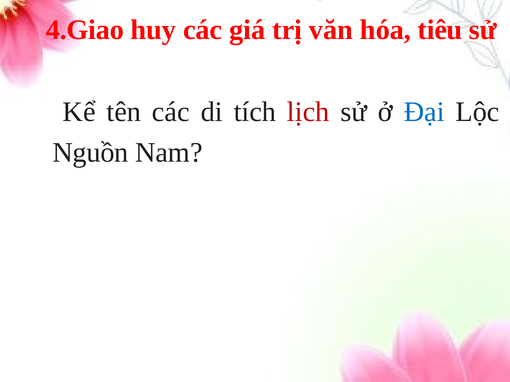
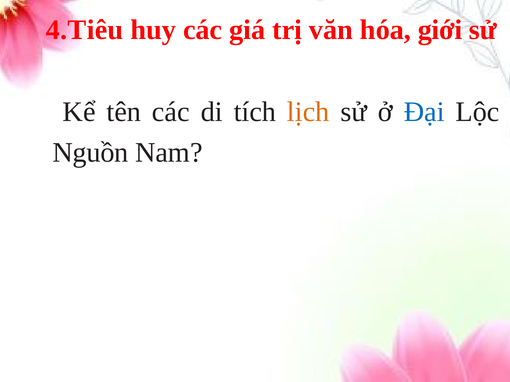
4.Giao: 4.Giao -> 4.Tiêu
tiêu: tiêu -> giới
lịch colour: red -> orange
